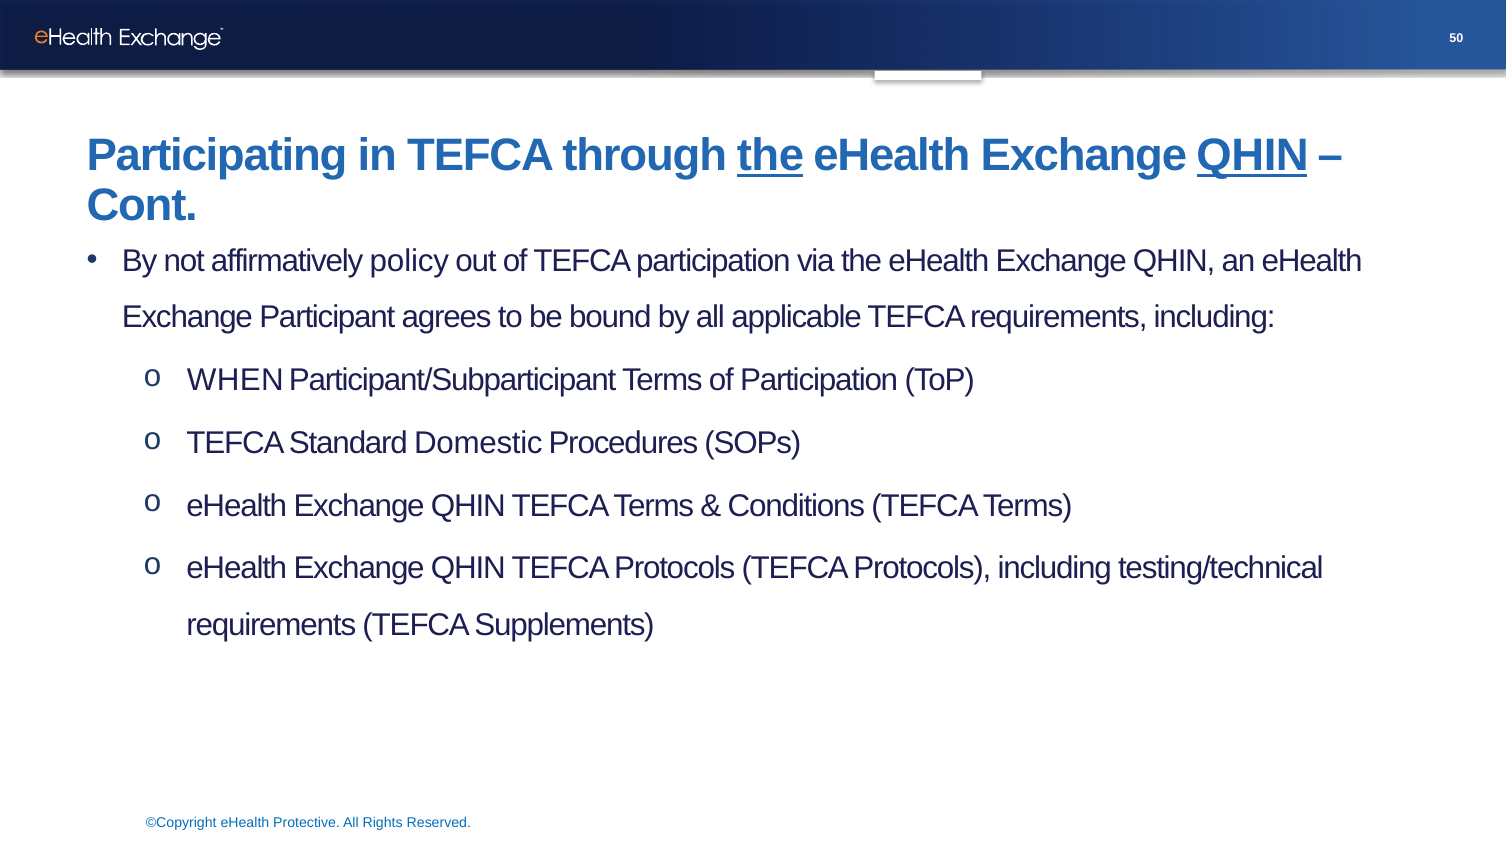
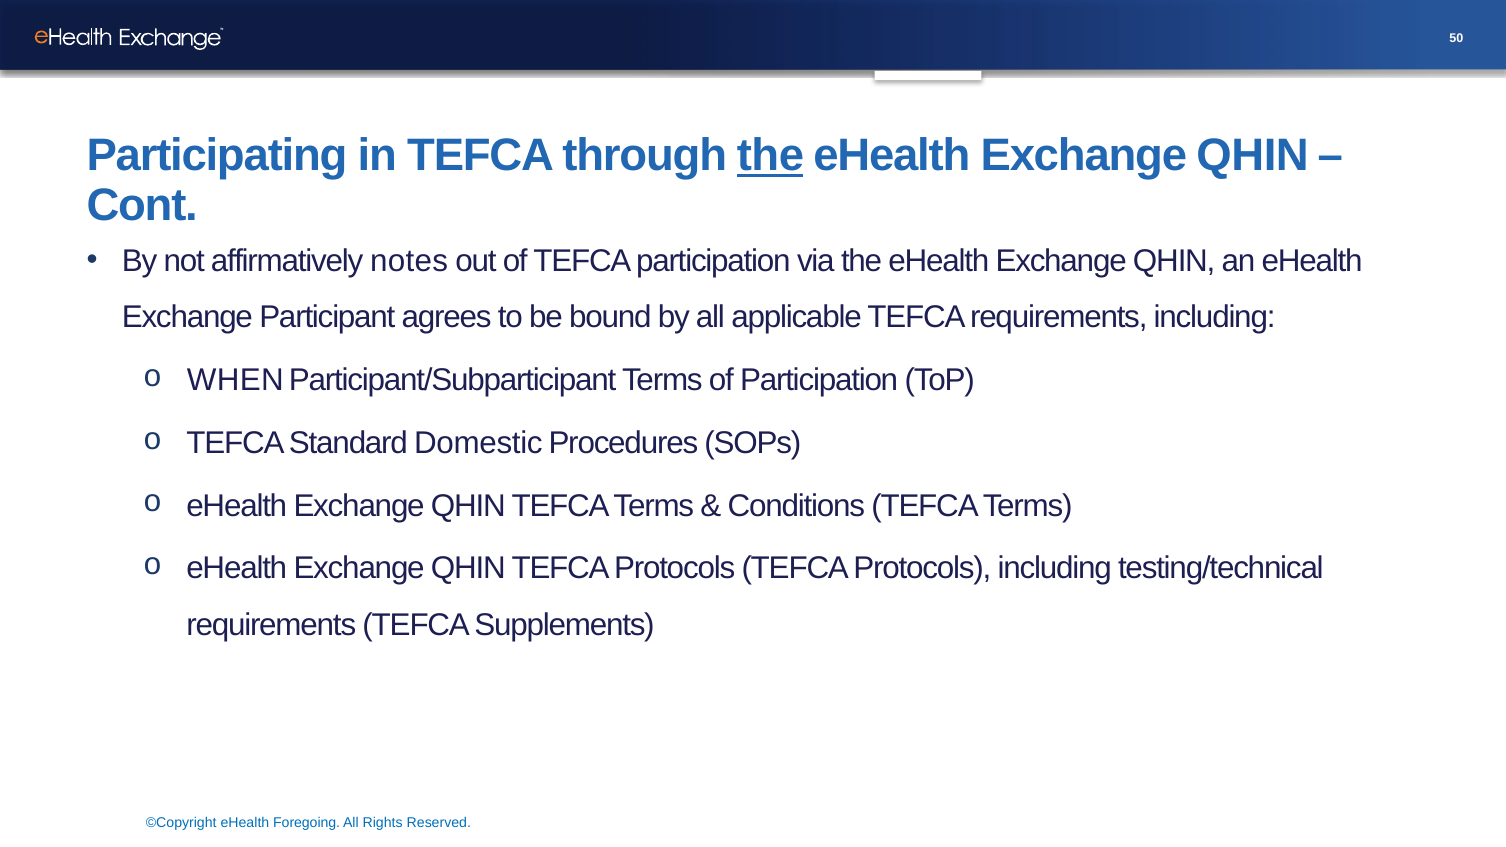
QHIN at (1253, 156) underline: present -> none
policy: policy -> notes
Protective: Protective -> Foregoing
